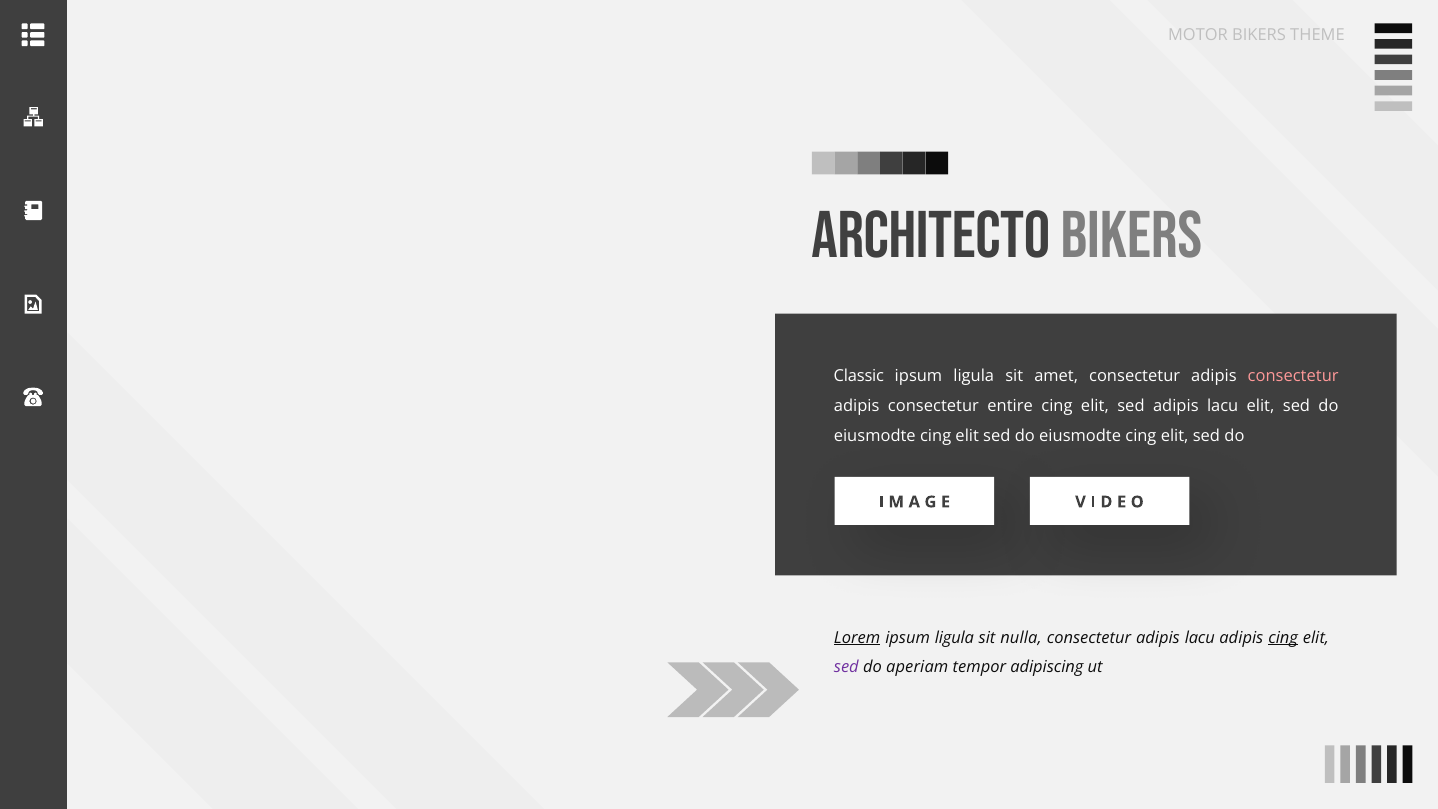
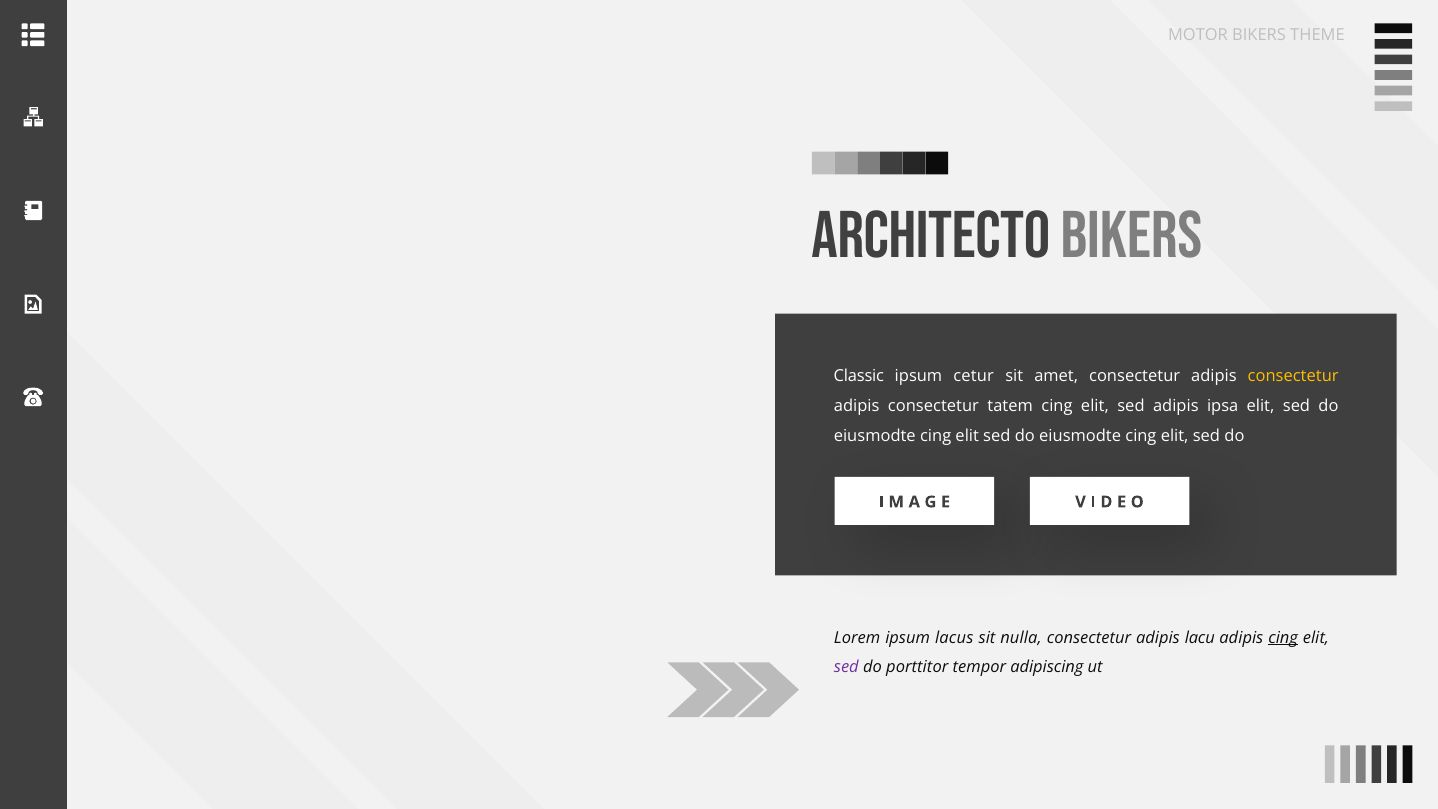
ligula at (974, 376): ligula -> cetur
consectetur at (1293, 376) colour: pink -> yellow
entire: entire -> tatem
sed adipis lacu: lacu -> ipsa
Lorem underline: present -> none
ligula at (954, 638): ligula -> lacus
aperiam: aperiam -> porttitor
